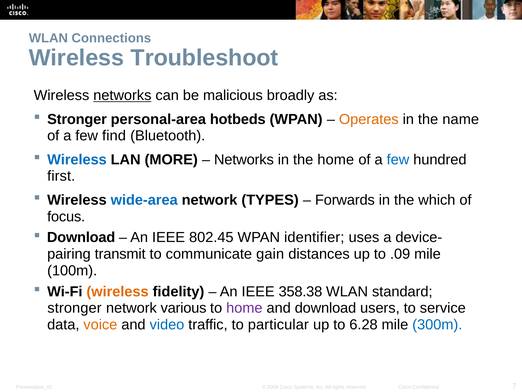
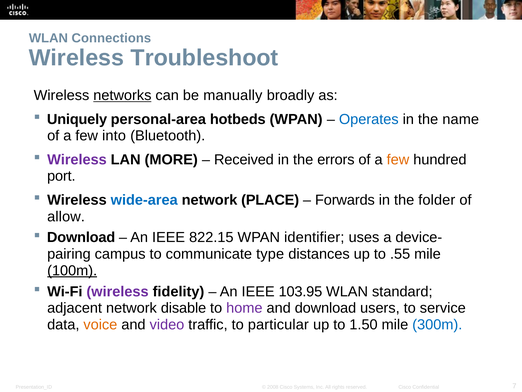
malicious: malicious -> manually
Stronger at (77, 119): Stronger -> Uniquely
Operates colour: orange -> blue
find: find -> into
Wireless at (77, 159) colour: blue -> purple
Networks at (244, 159): Networks -> Received
the home: home -> errors
few at (398, 159) colour: blue -> orange
first: first -> port
TYPES: TYPES -> PLACE
which: which -> folder
focus: focus -> allow
802.45: 802.45 -> 822.15
transmit: transmit -> campus
gain: gain -> type
.09: .09 -> .55
100m underline: none -> present
wireless at (118, 291) colour: orange -> purple
358.38: 358.38 -> 103.95
stronger at (75, 308): stronger -> adjacent
various: various -> disable
video colour: blue -> purple
6.28: 6.28 -> 1.50
